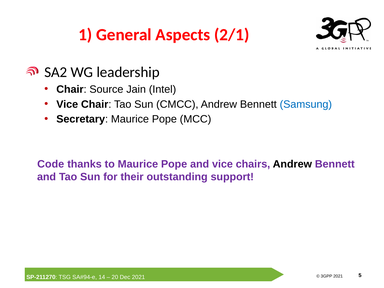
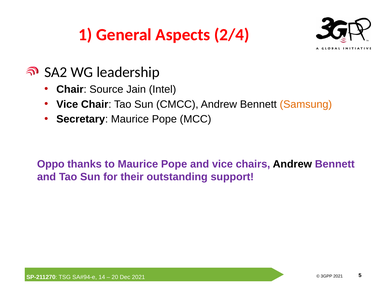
2/1: 2/1 -> 2/4
Samsung colour: blue -> orange
Code: Code -> Oppo
